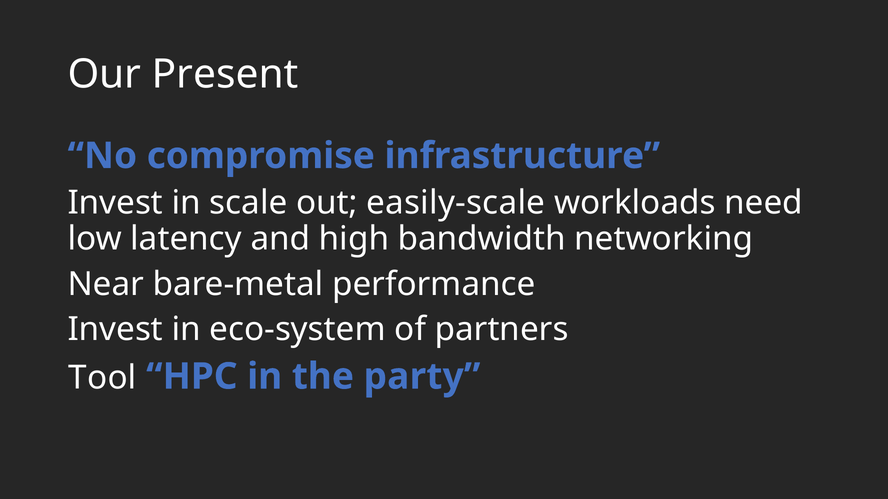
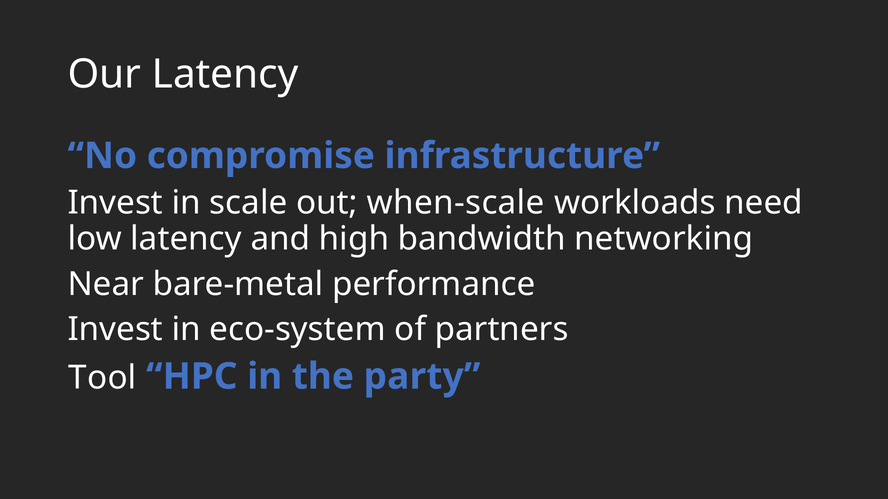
Our Present: Present -> Latency
easily-scale: easily-scale -> when-scale
